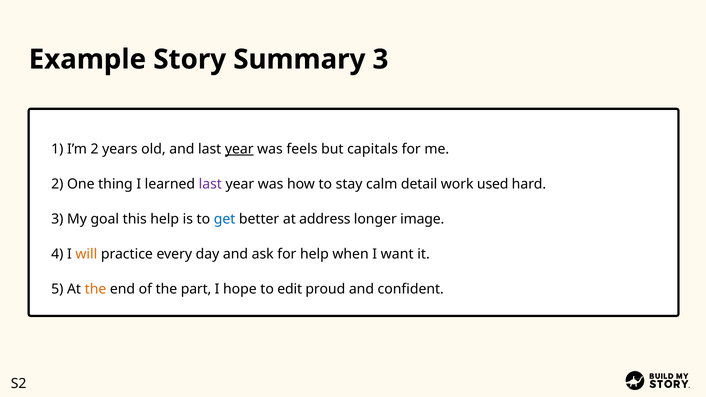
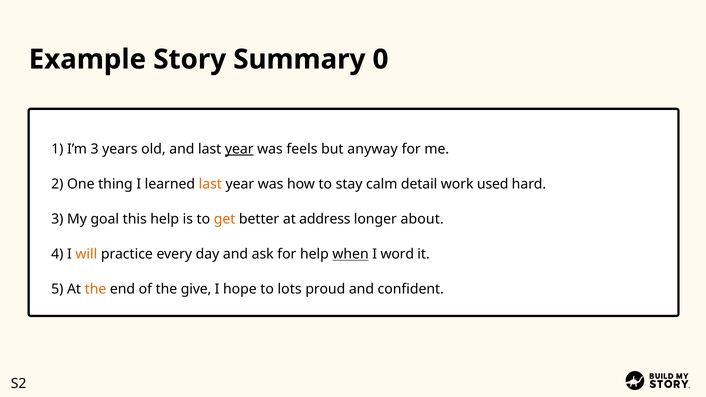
Summary 3: 3 -> 0
I’m 2: 2 -> 3
capitals: capitals -> anyway
last at (210, 184) colour: purple -> orange
get colour: blue -> orange
image: image -> about
when underline: none -> present
want: want -> word
part: part -> give
edit: edit -> lots
